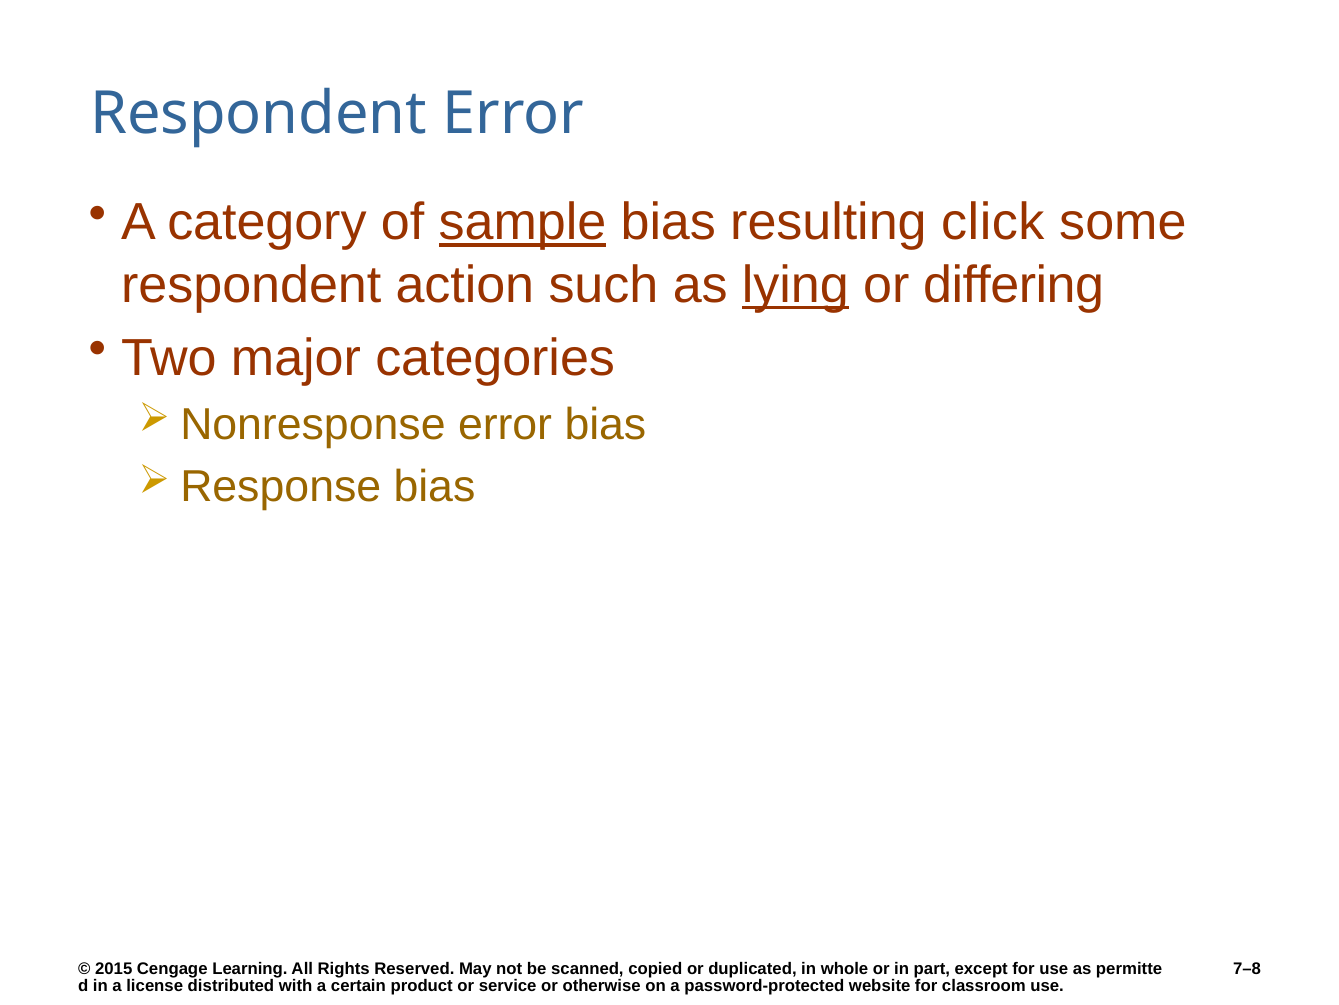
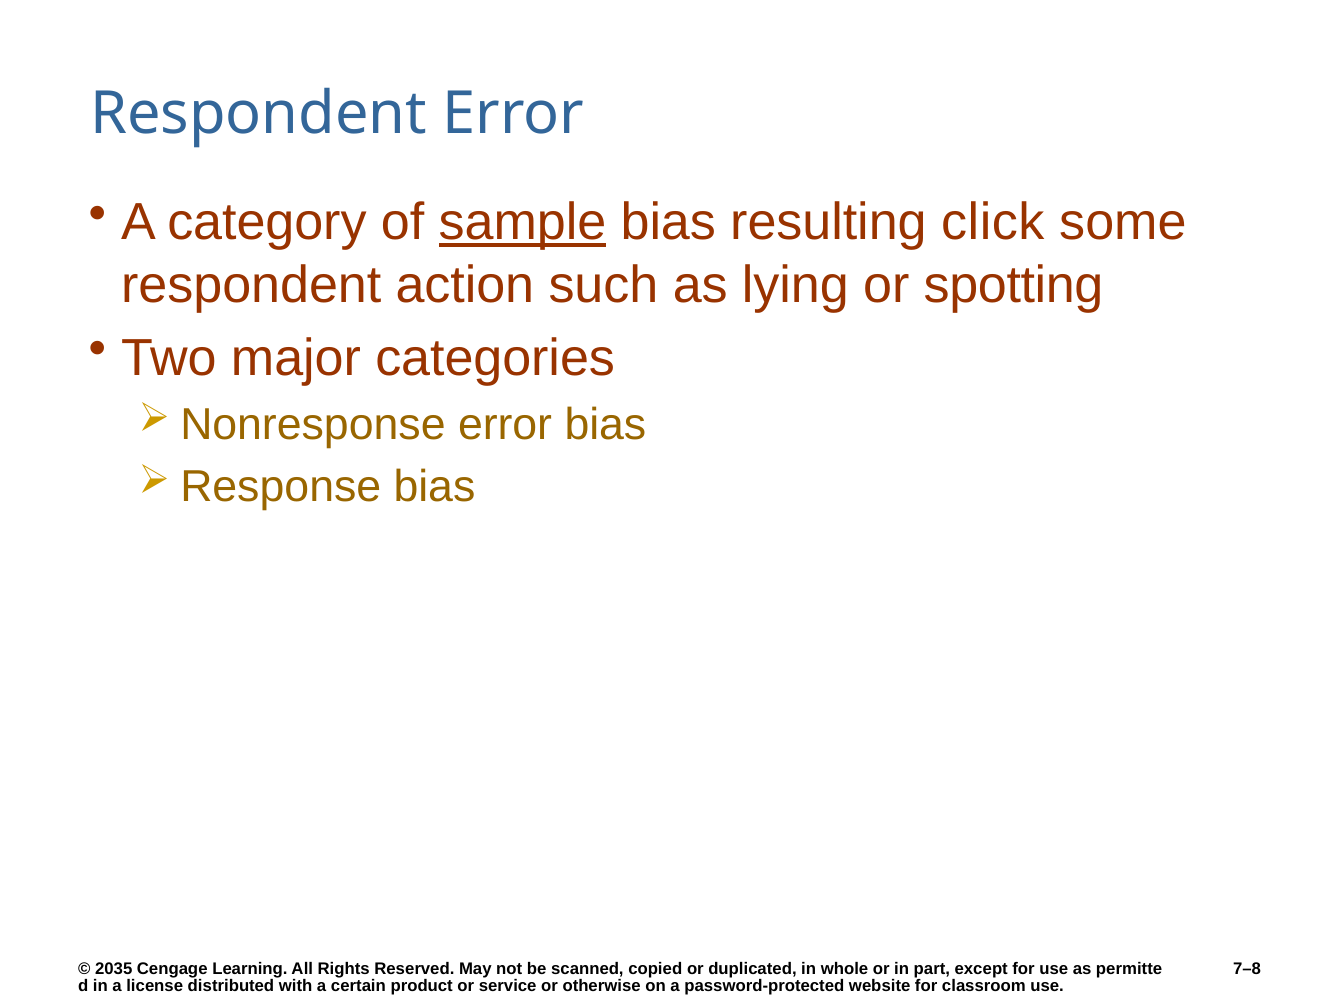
lying underline: present -> none
differing: differing -> spotting
2015: 2015 -> 2035
